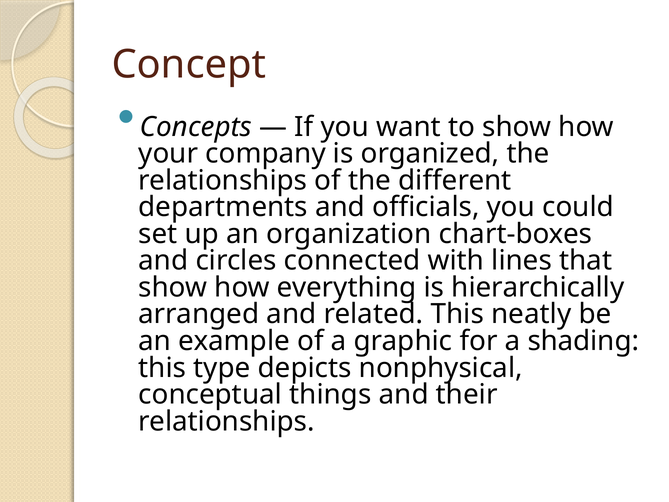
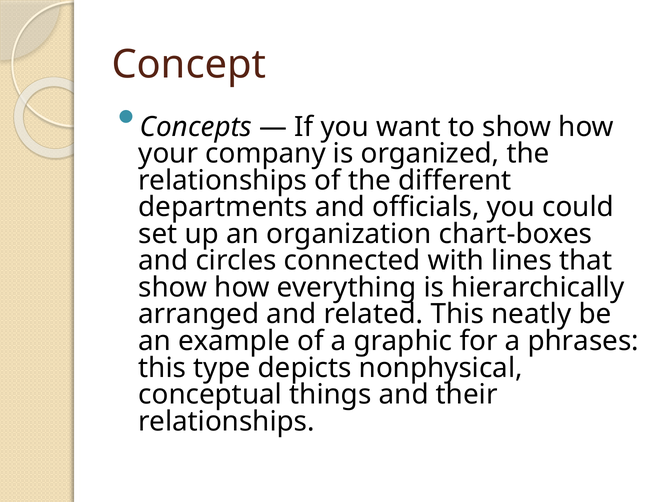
shading: shading -> phrases
